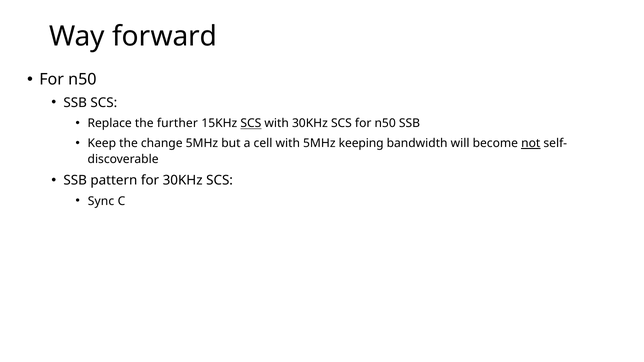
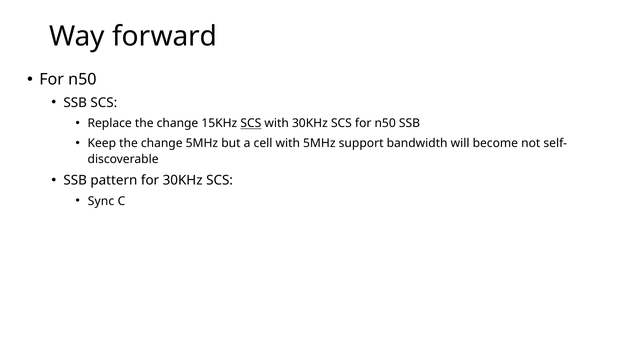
Replace the further: further -> change
keeping: keeping -> support
not underline: present -> none
